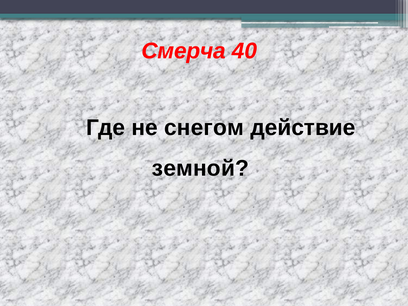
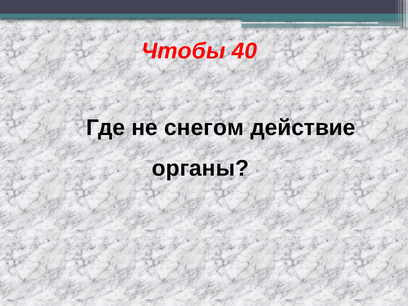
Смерча: Смерча -> Чтобы
земной: земной -> органы
